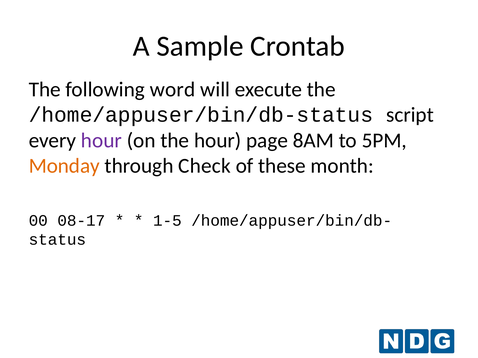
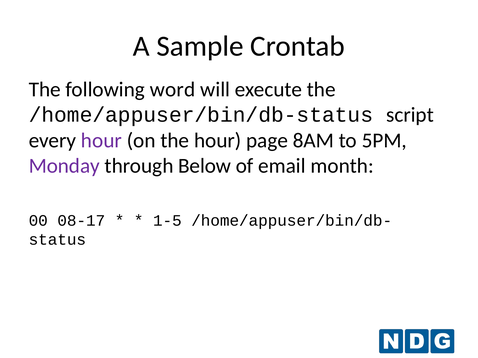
Monday colour: orange -> purple
Check: Check -> Below
these: these -> email
